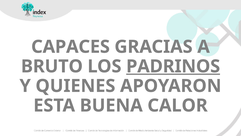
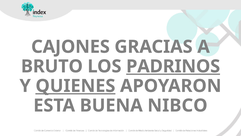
CAPACES: CAPACES -> CAJONES
QUIENES underline: none -> present
CALOR: CALOR -> NIBCO
